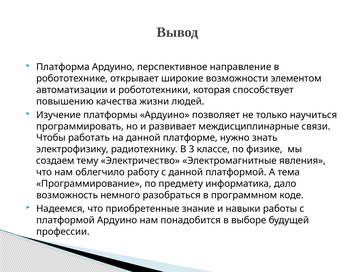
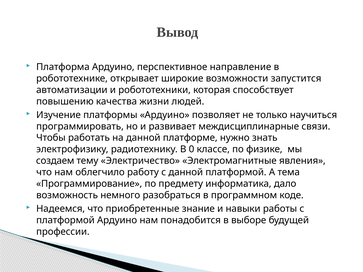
элементом: элементом -> запустится
3: 3 -> 0
